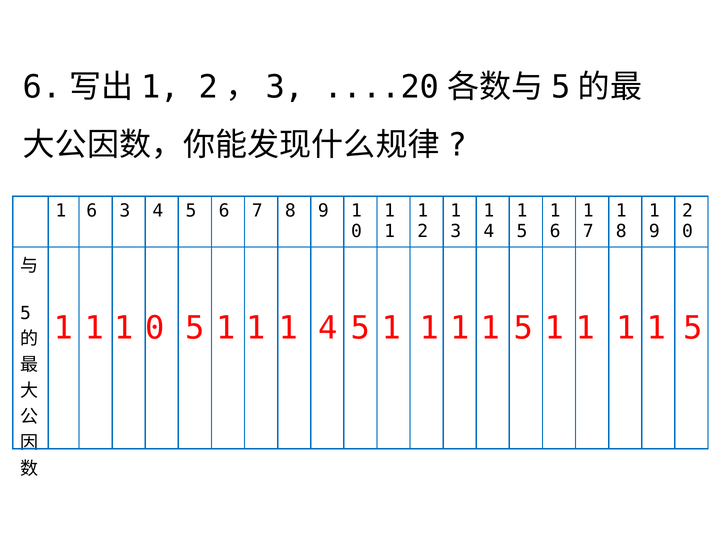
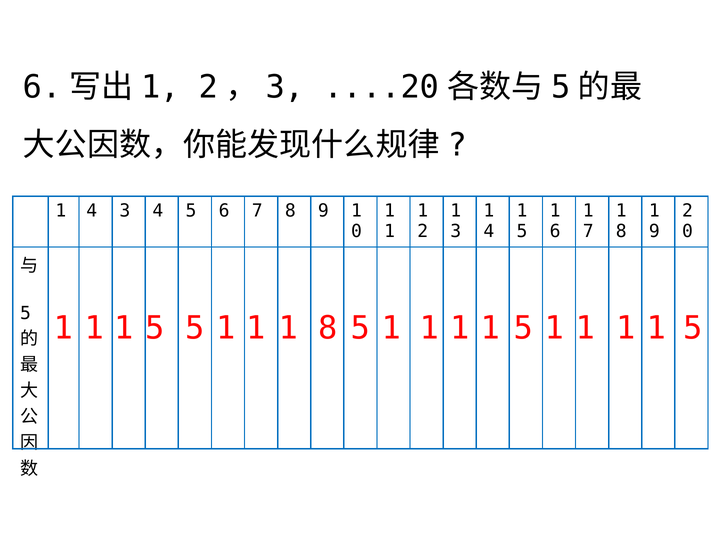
6 at (92, 211): 6 -> 4
0 at (155, 329): 0 -> 5
1 1 4: 4 -> 8
